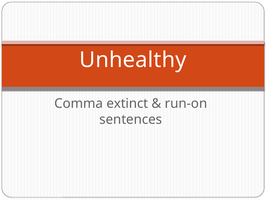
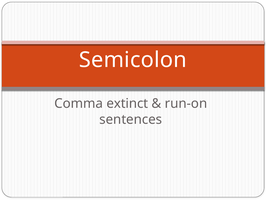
Unhealthy: Unhealthy -> Semicolon
